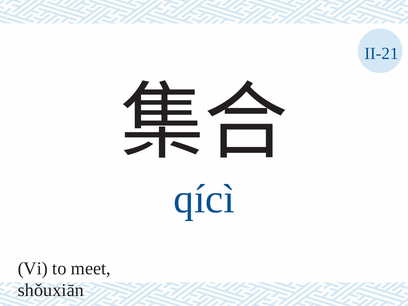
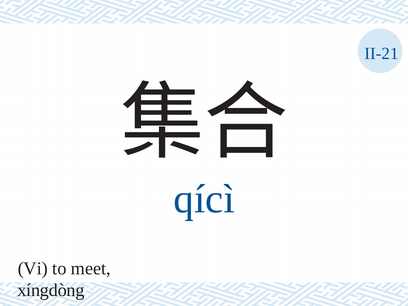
shǒuxiān: shǒuxiān -> xíngdòng
